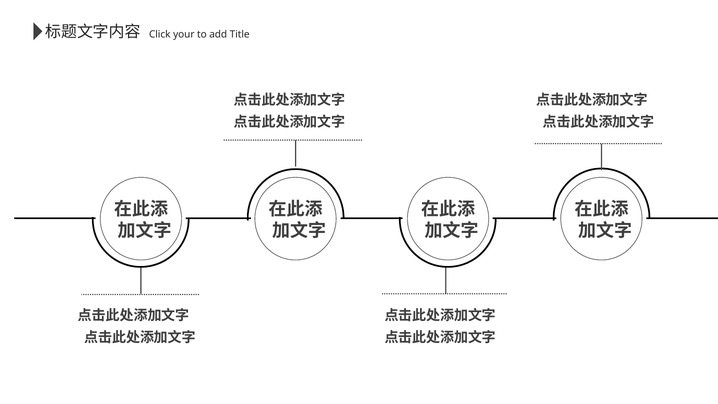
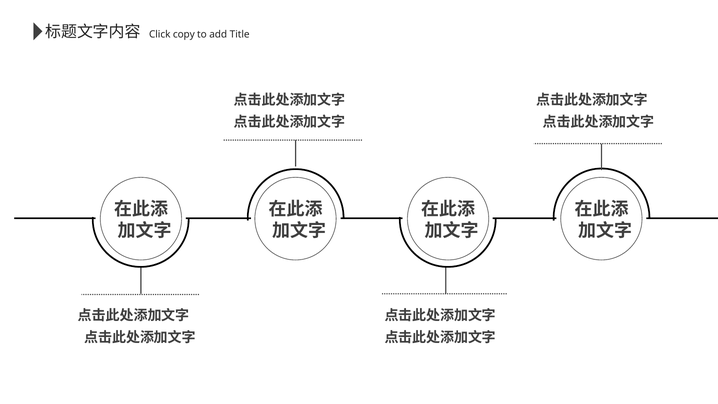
your: your -> copy
